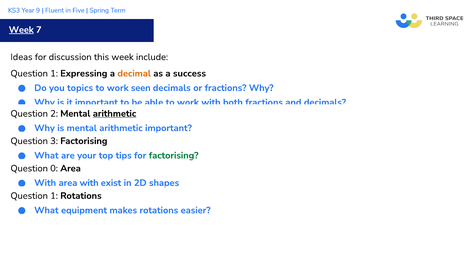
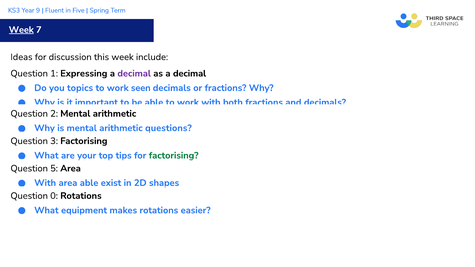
decimal at (134, 73) colour: orange -> purple
as a success: success -> decimal
arithmetic at (115, 114) underline: present -> none
arithmetic important: important -> questions
0: 0 -> 5
area with: with -> able
1 at (54, 196): 1 -> 0
